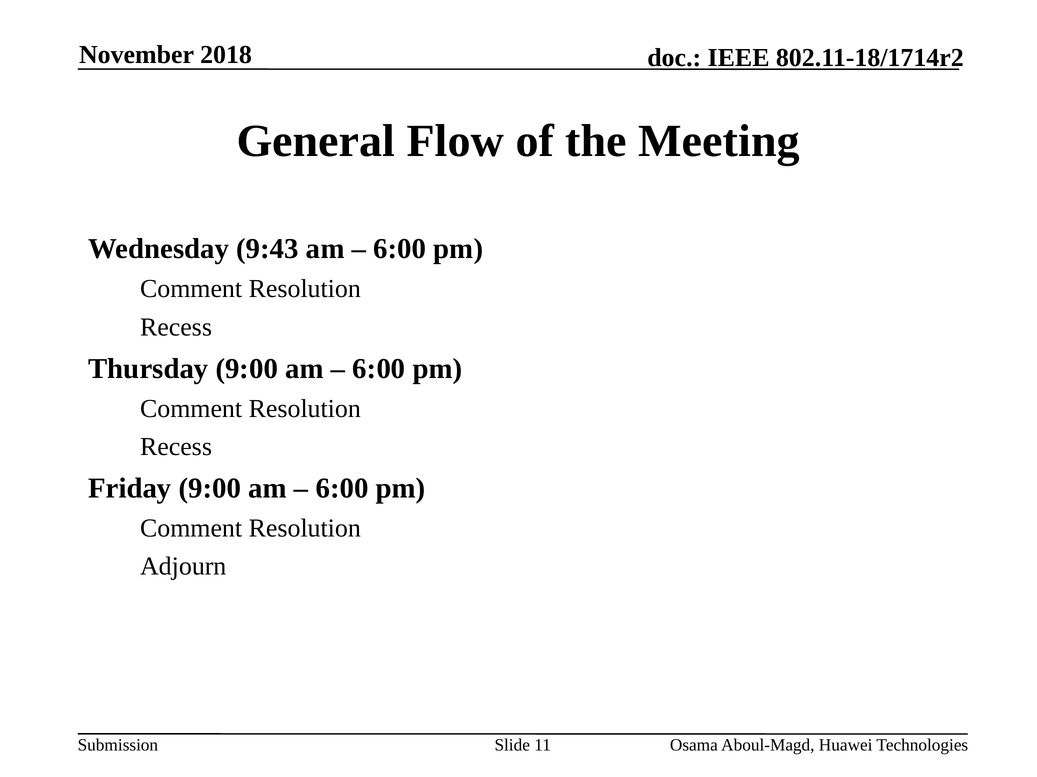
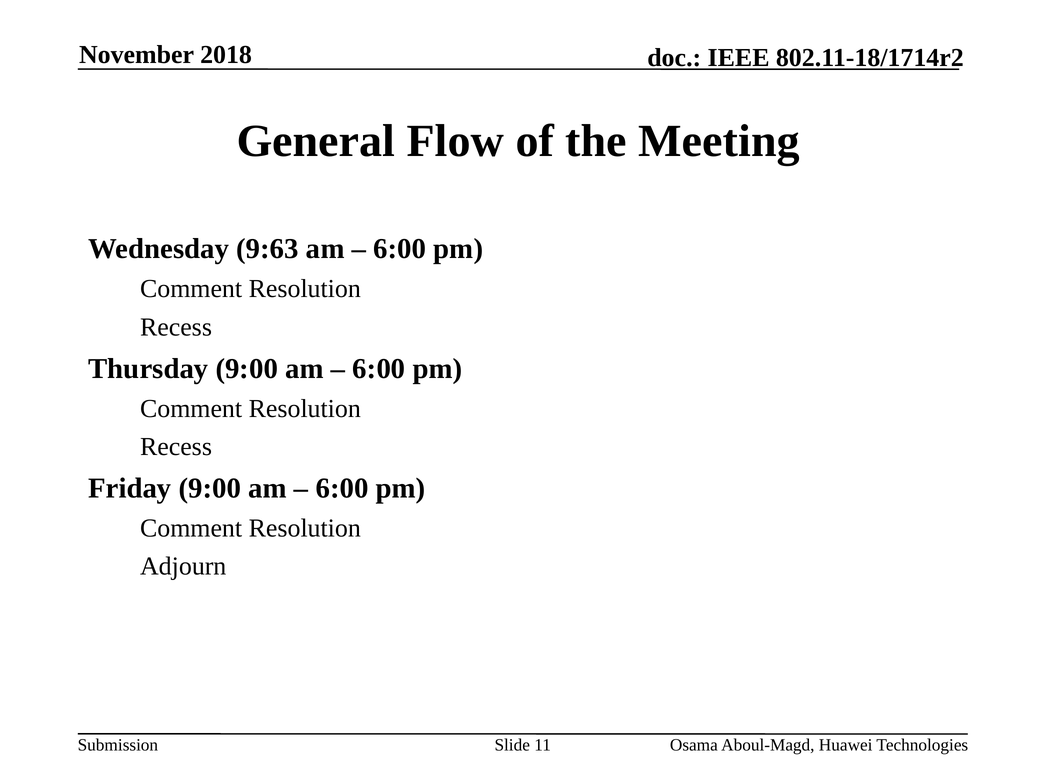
9:43: 9:43 -> 9:63
